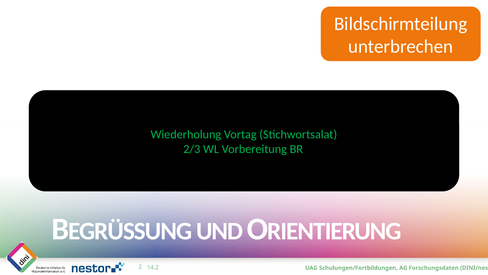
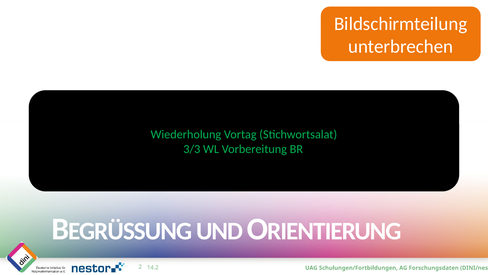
2/3: 2/3 -> 3/3
